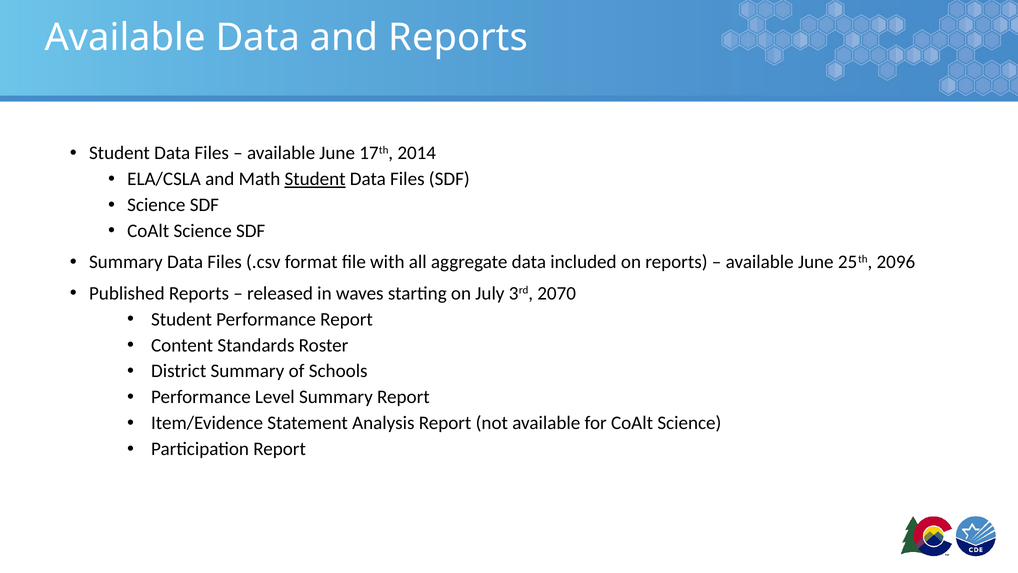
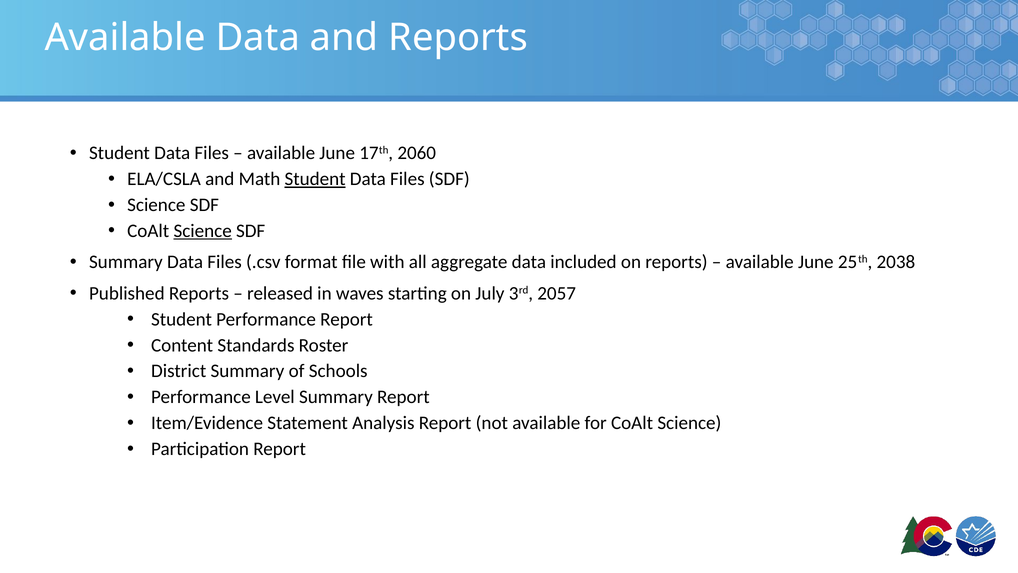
2014: 2014 -> 2060
Science at (203, 231) underline: none -> present
2096: 2096 -> 2038
2070: 2070 -> 2057
